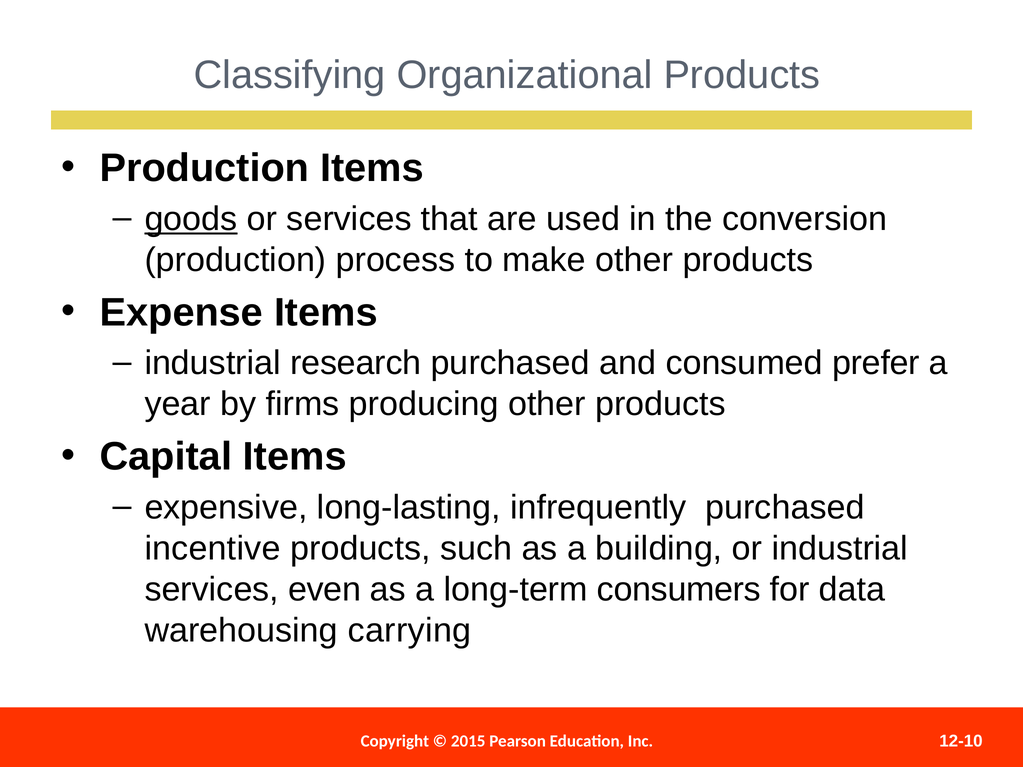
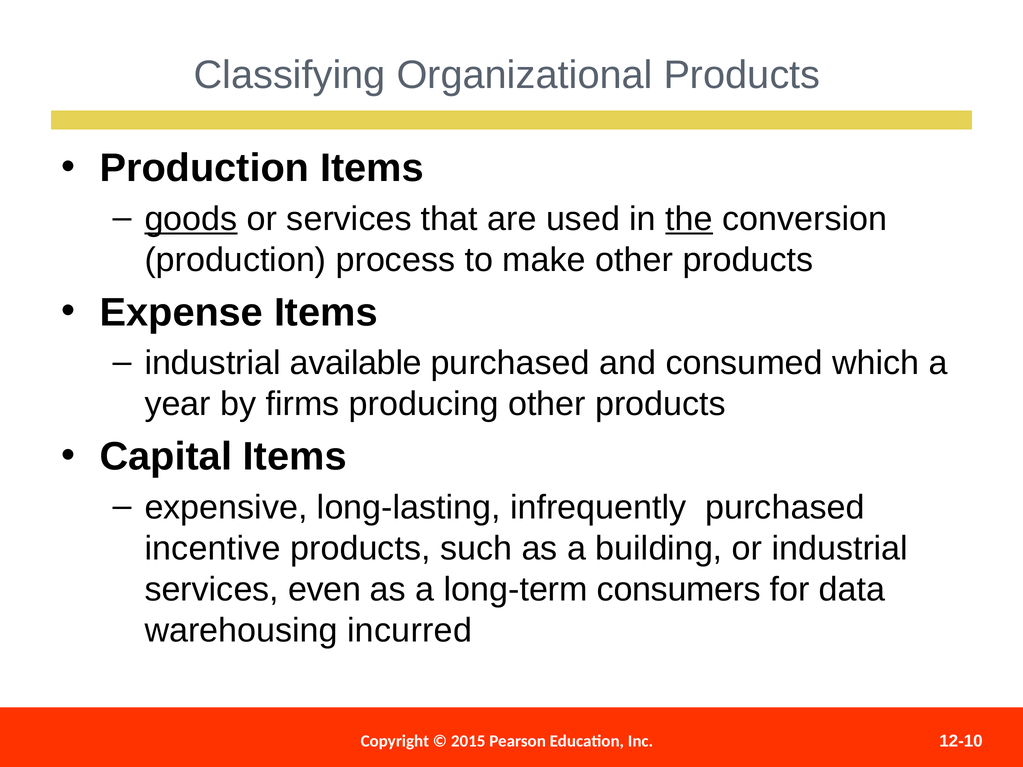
the underline: none -> present
research: research -> available
prefer: prefer -> which
carrying: carrying -> incurred
